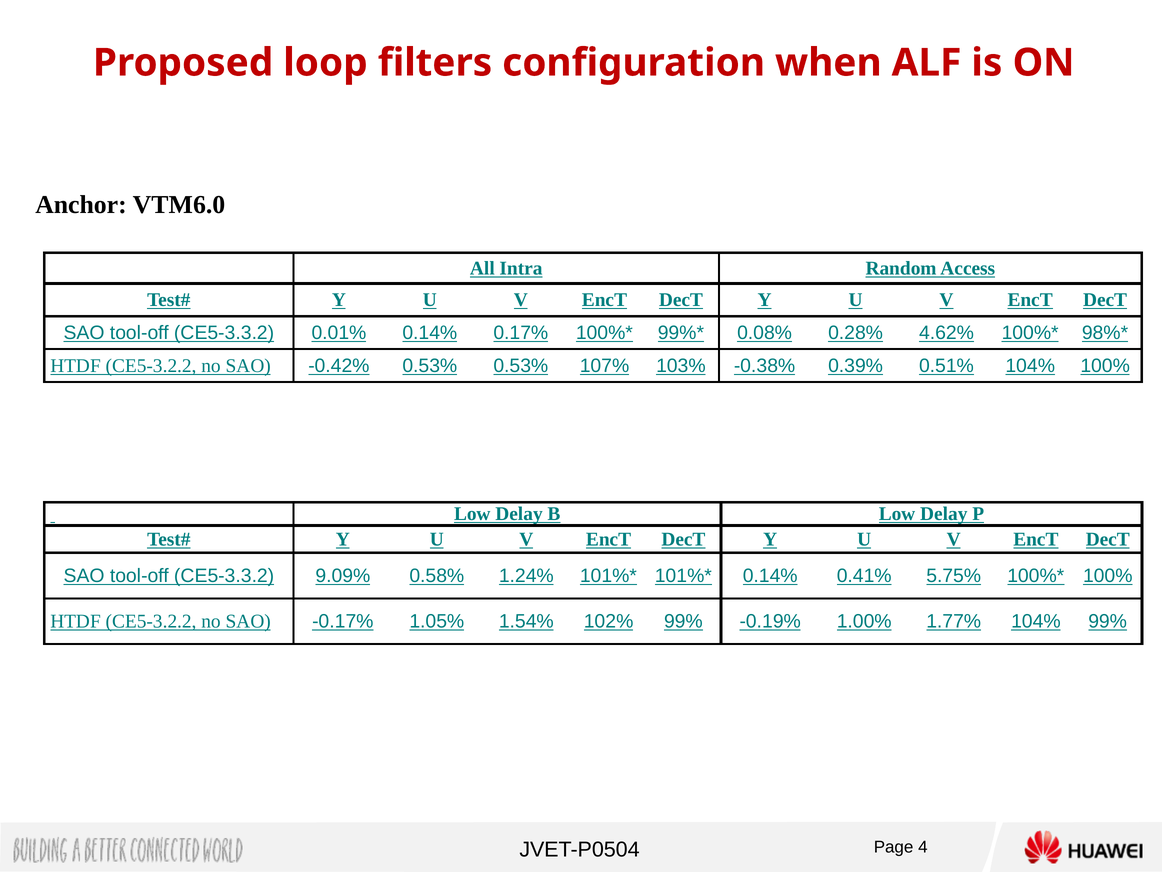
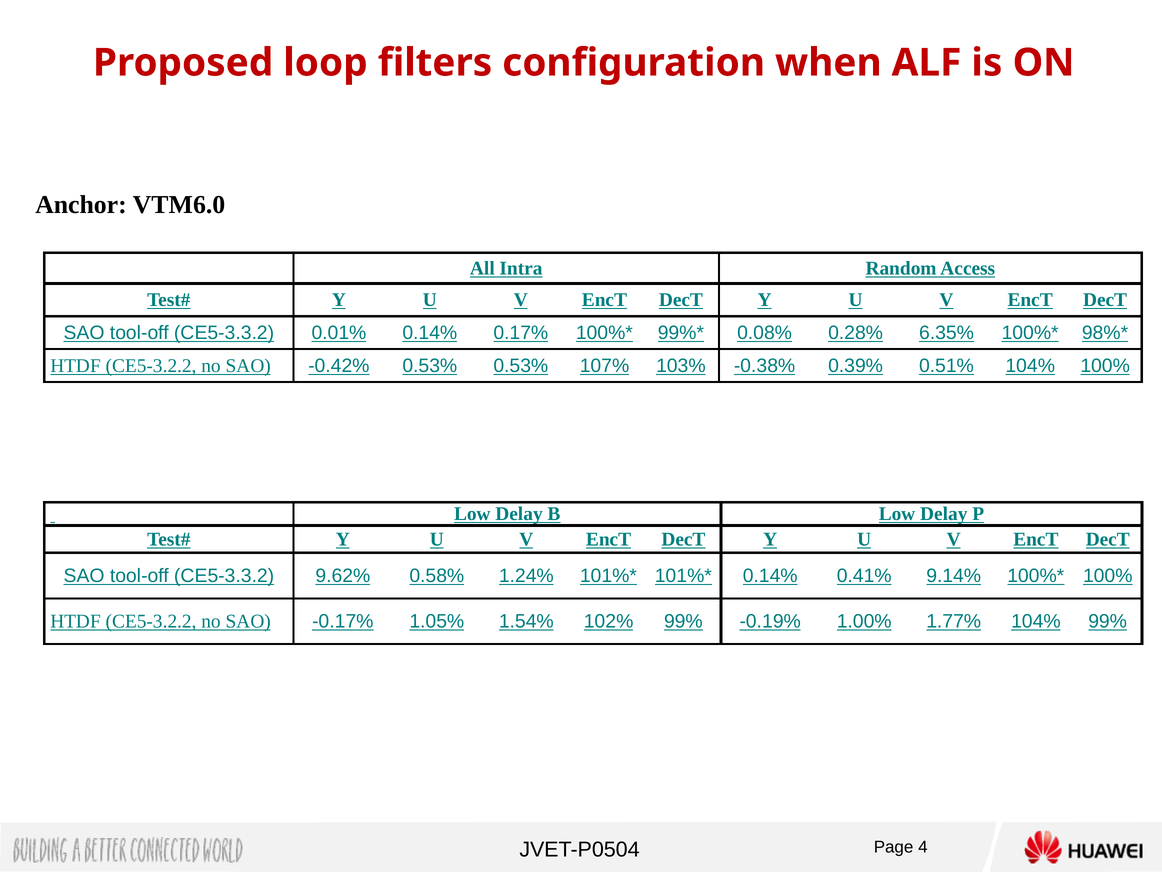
4.62%: 4.62% -> 6.35%
9.09%: 9.09% -> 9.62%
5.75%: 5.75% -> 9.14%
